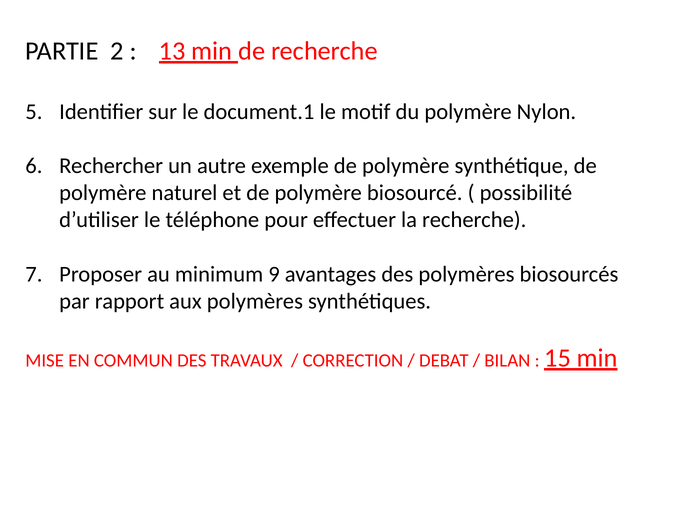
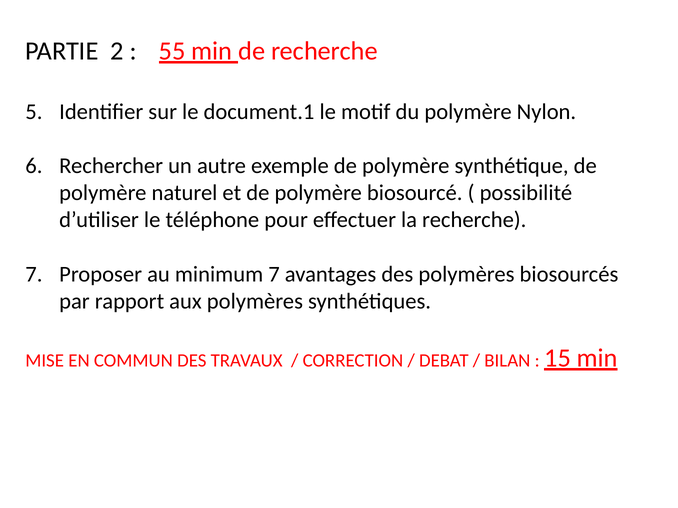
13: 13 -> 55
minimum 9: 9 -> 7
